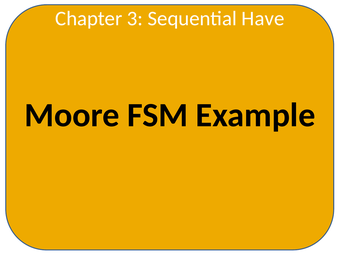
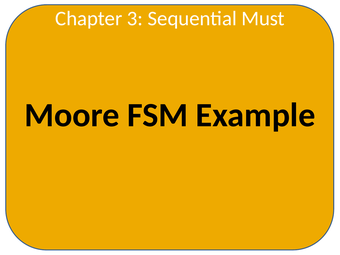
Have: Have -> Must
